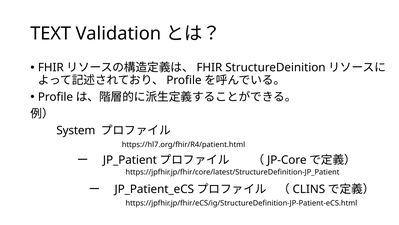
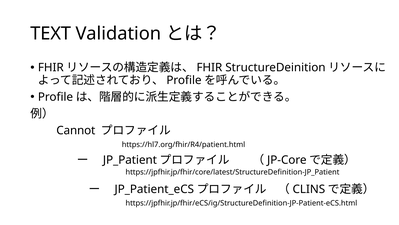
System: System -> Cannot
